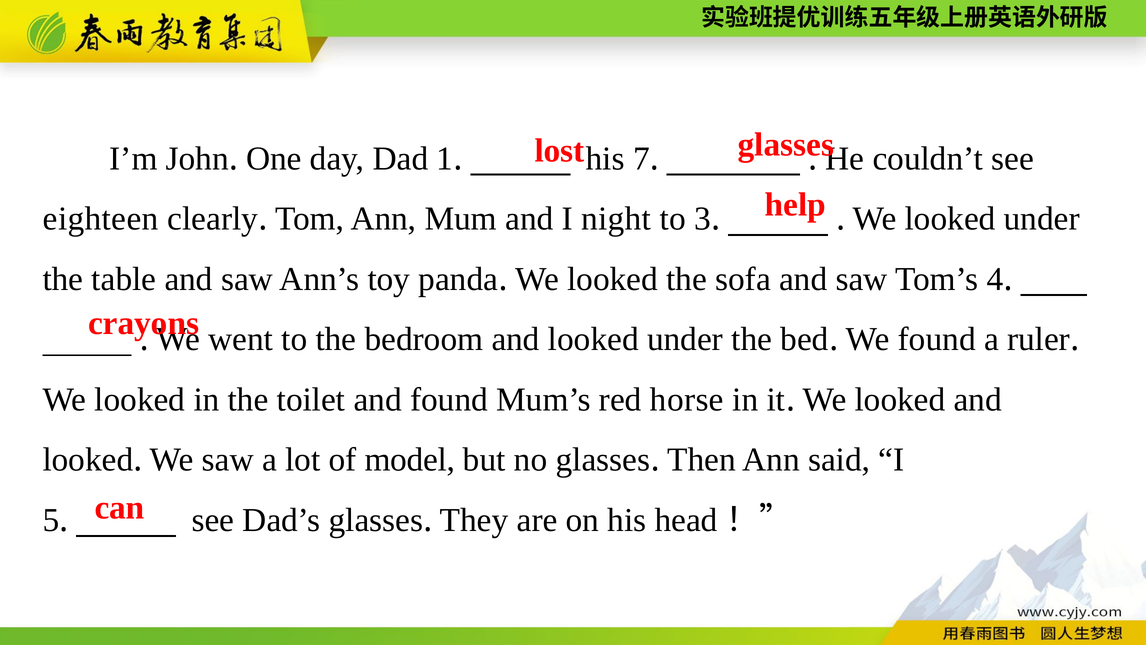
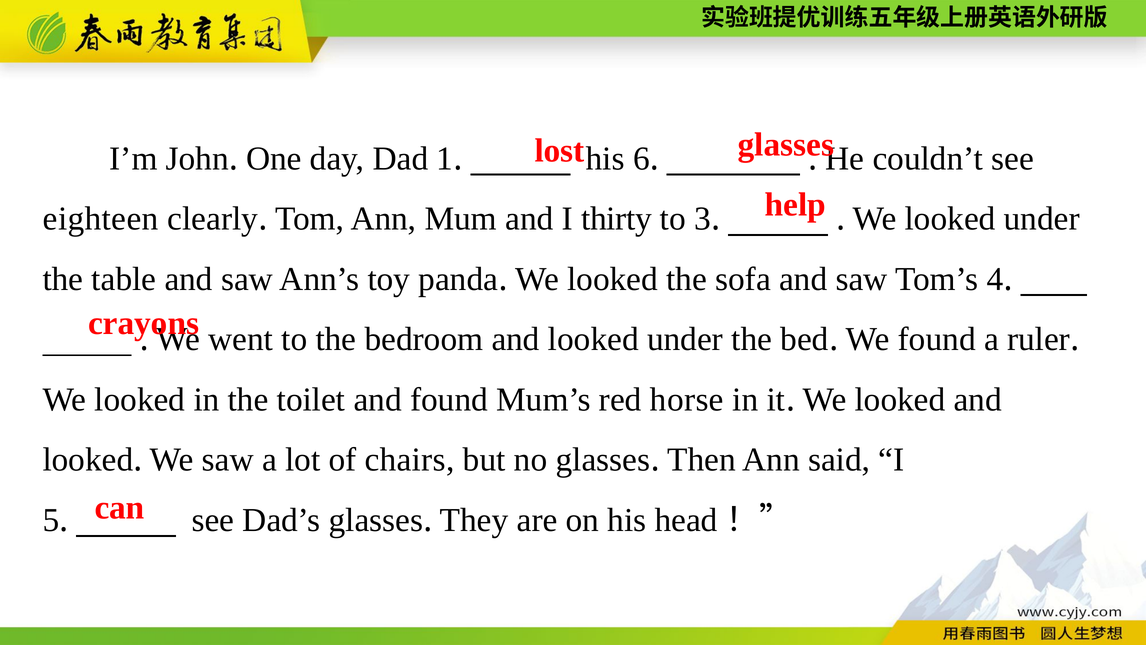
7: 7 -> 6
night: night -> thirty
model: model -> chairs
